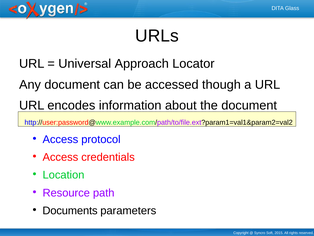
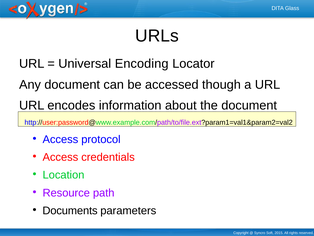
Approach: Approach -> Encoding
